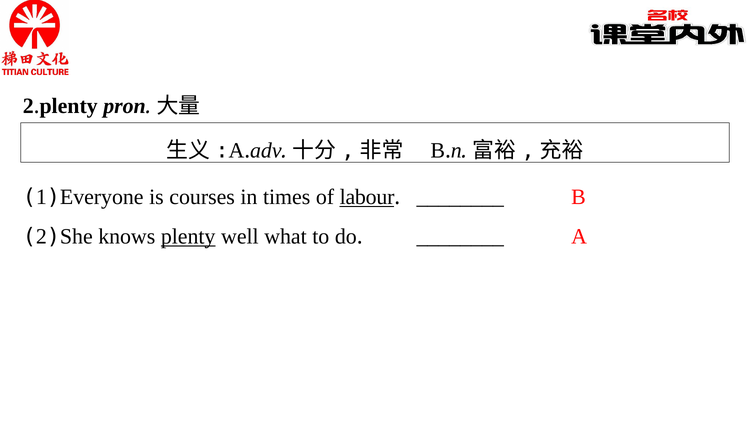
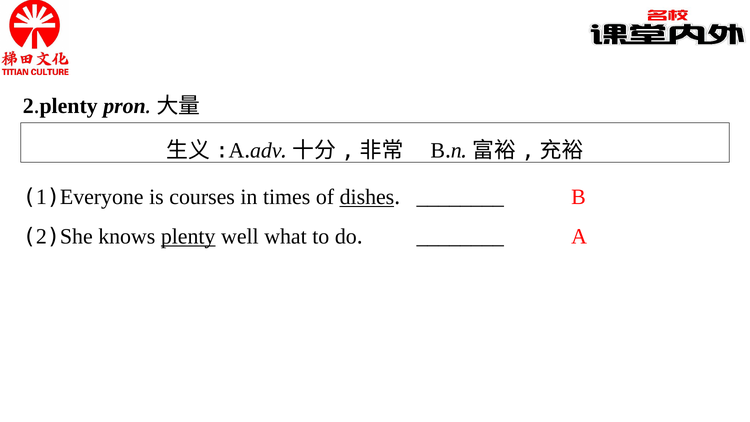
labour: labour -> dishes
